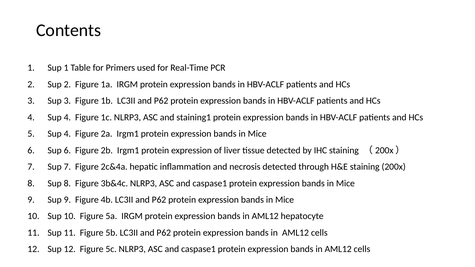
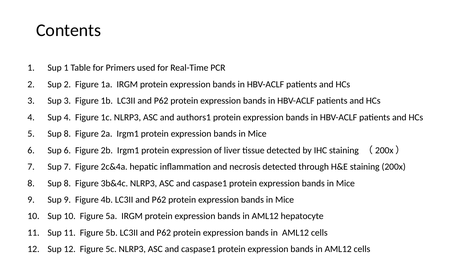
staining1: staining1 -> authors1
5 Sup 4: 4 -> 8
